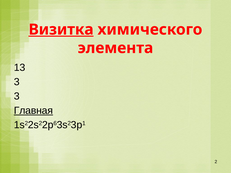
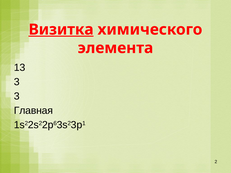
Главная underline: present -> none
